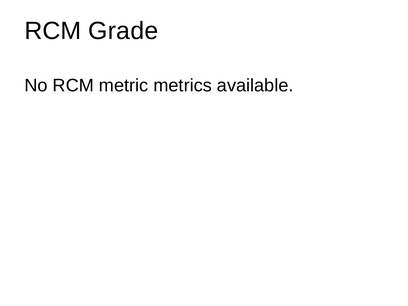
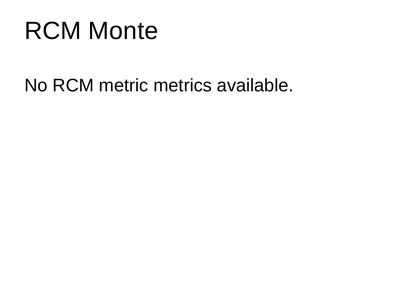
Grade: Grade -> Monte
